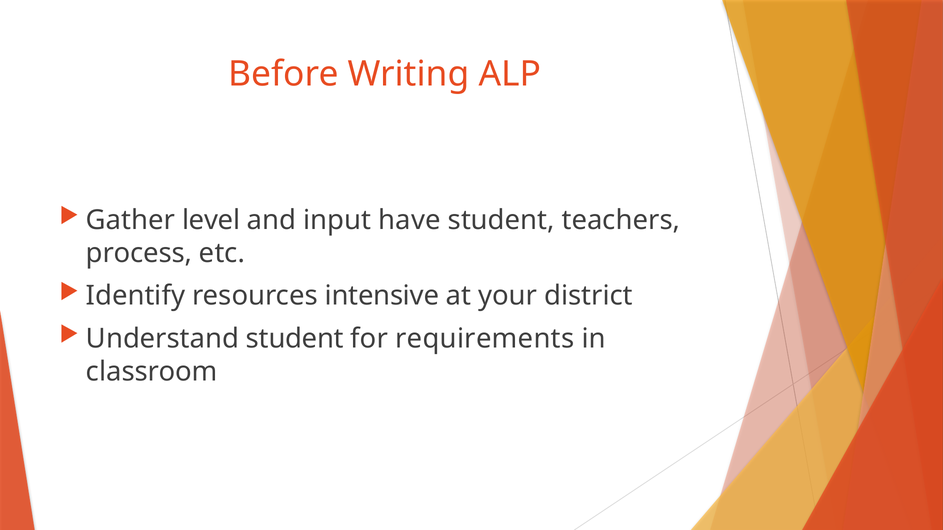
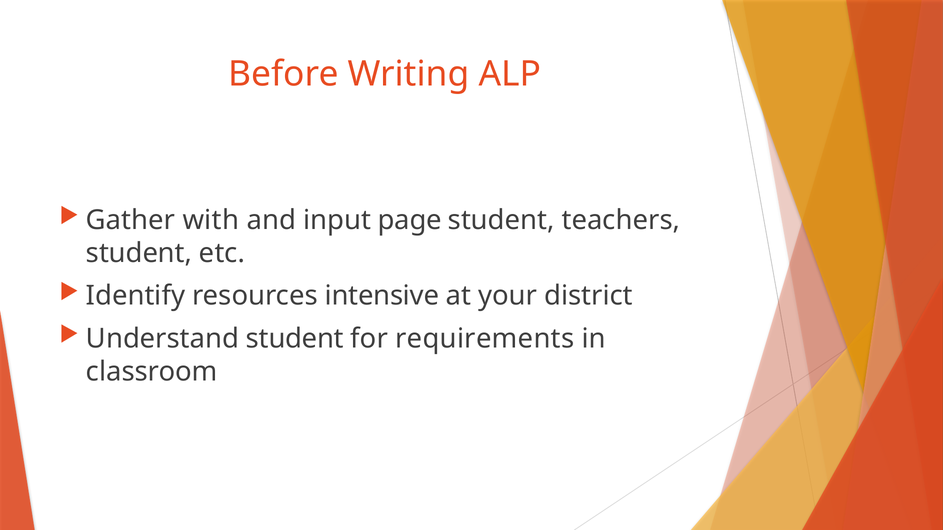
level: level -> with
have: have -> page
process at (139, 253): process -> student
